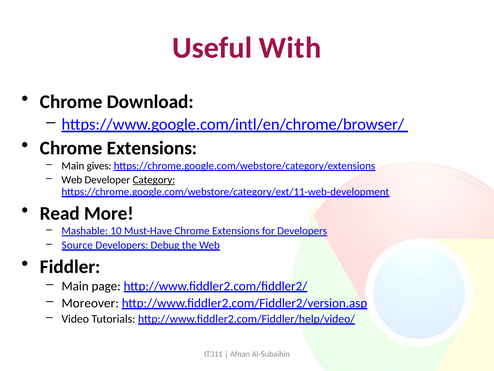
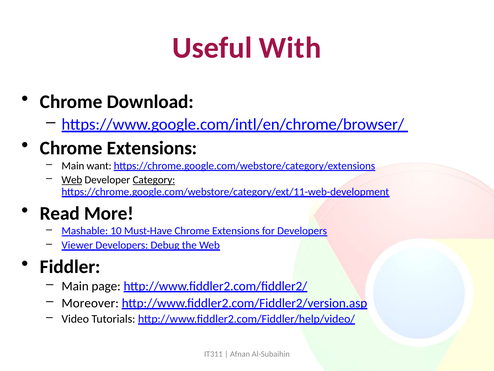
gives: gives -> want
Web at (72, 180) underline: none -> present
Source: Source -> Viewer
